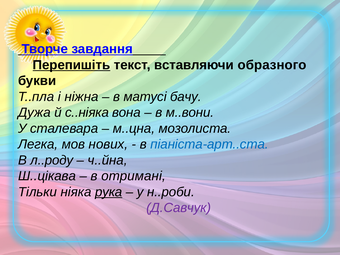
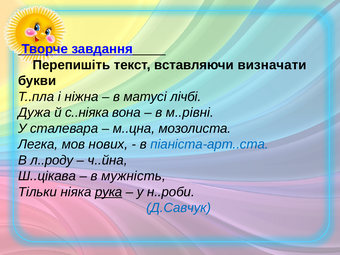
Перепишіть underline: present -> none
образного: образного -> визначати
бачу: бачу -> лічбі
м..вони: м..вони -> м..рівні
отримані: отримані -> мужність
Д.Савчук colour: purple -> blue
